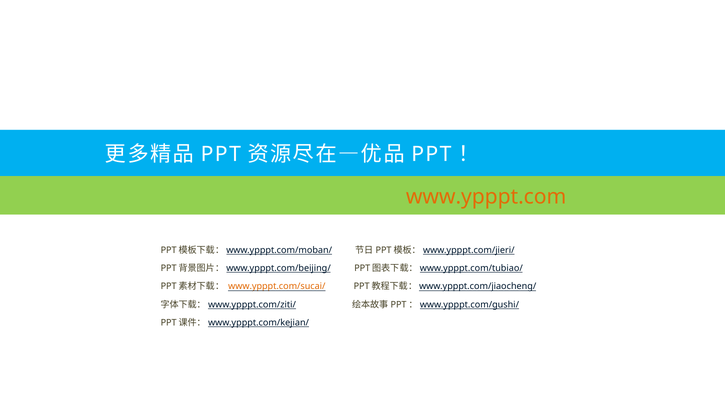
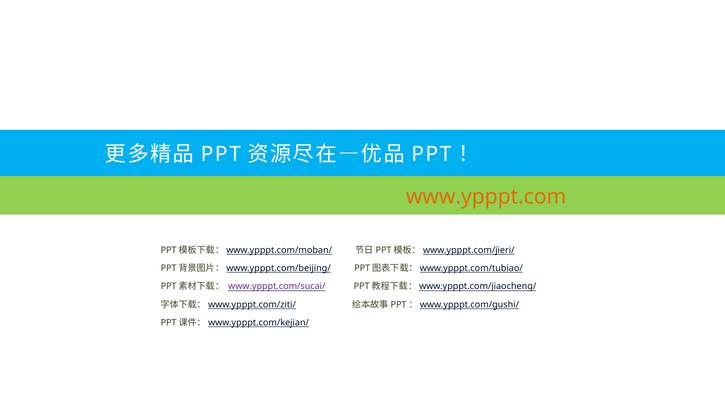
www.ypppt.com/sucai/ colour: orange -> purple
